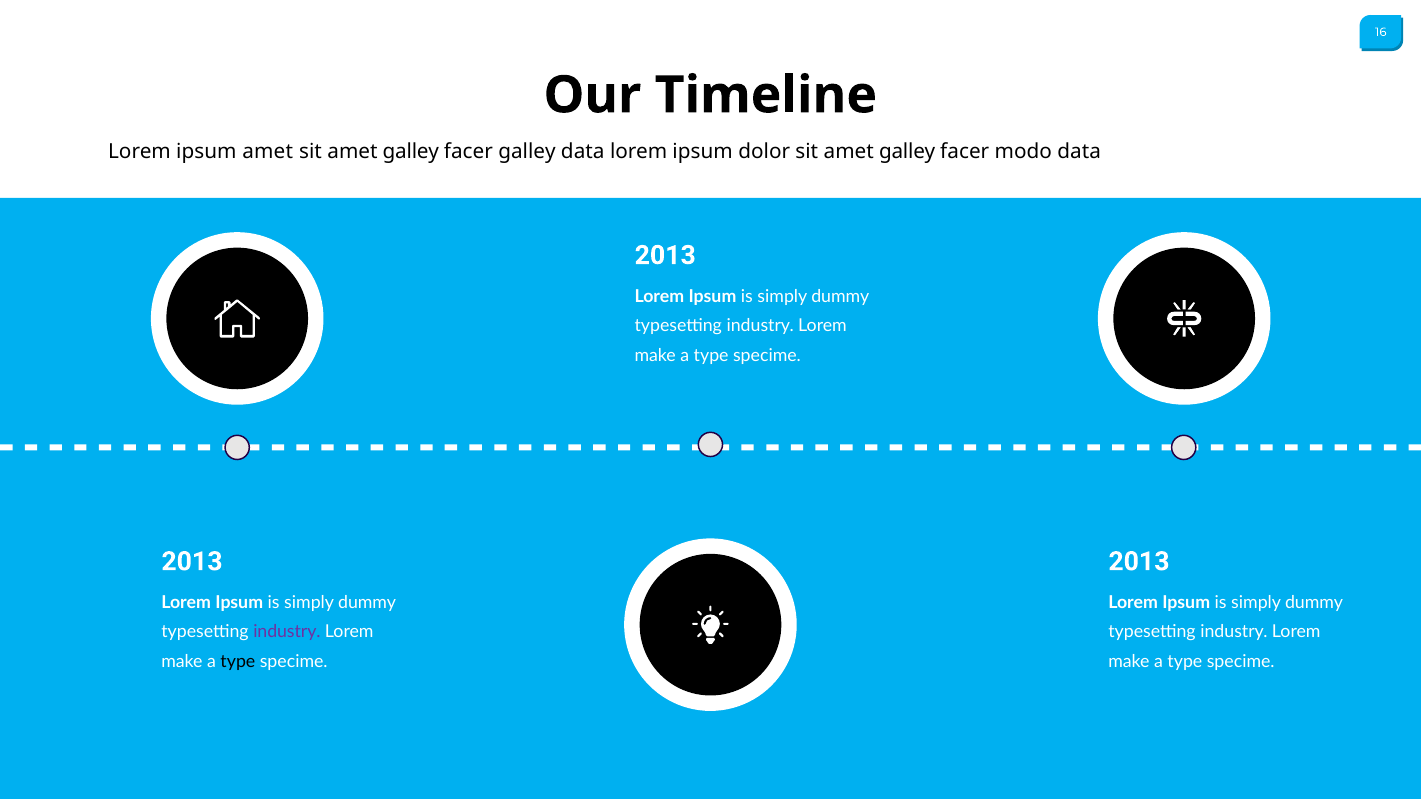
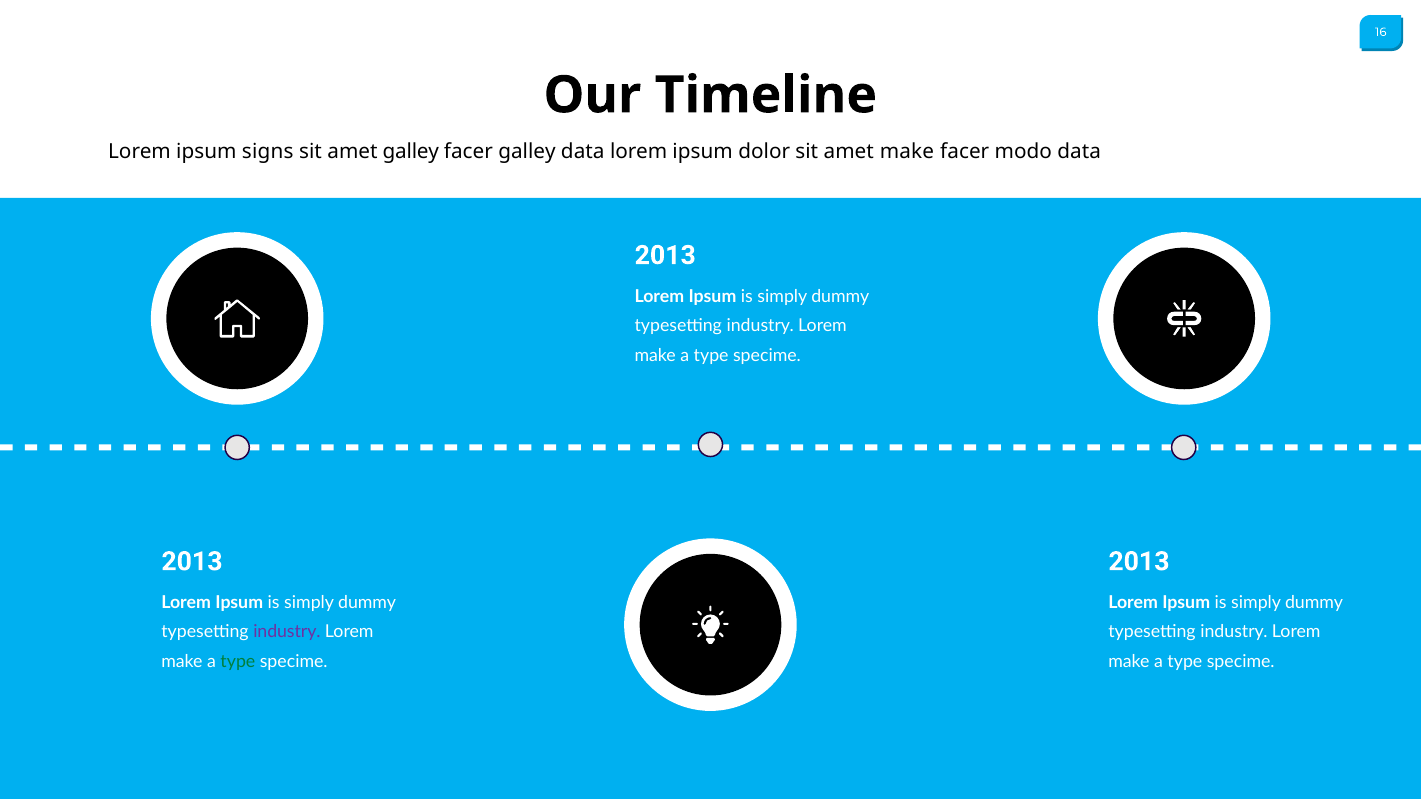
ipsum amet: amet -> signs
dolor sit amet galley: galley -> make
type at (238, 662) colour: black -> green
